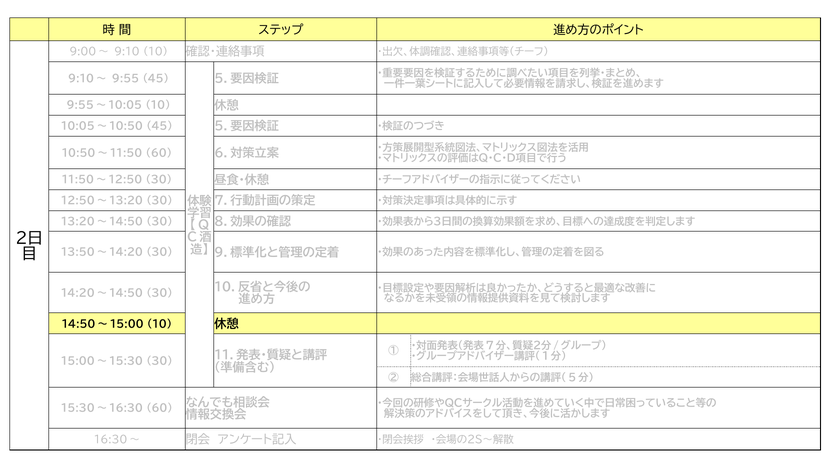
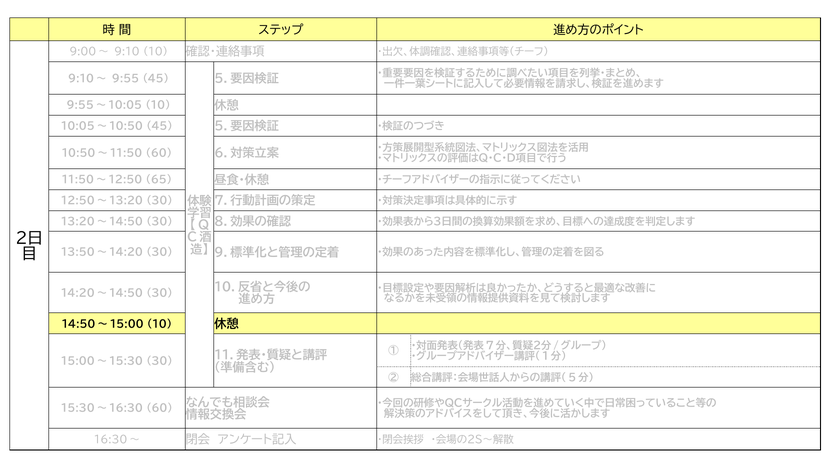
11:50～12:50 30: 30 -> 65
